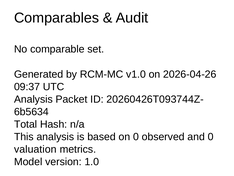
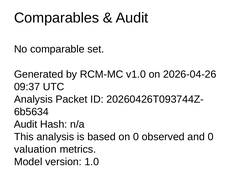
Total at (26, 124): Total -> Audit
